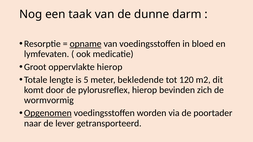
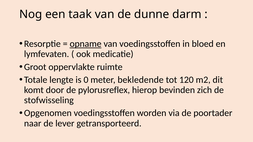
oppervlakte hierop: hierop -> ruimte
5: 5 -> 0
wormvormig: wormvormig -> stofwisseling
Opgenomen underline: present -> none
